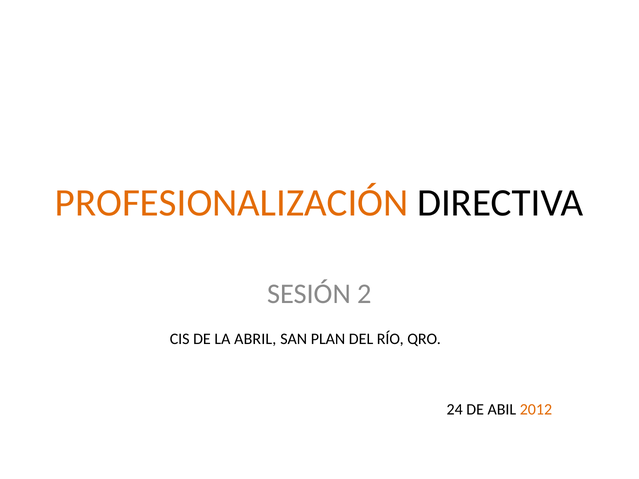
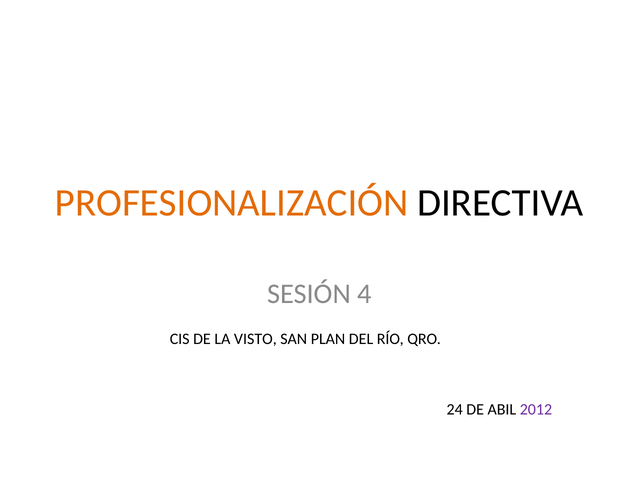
2: 2 -> 4
ABRIL: ABRIL -> VISTO
2012 colour: orange -> purple
